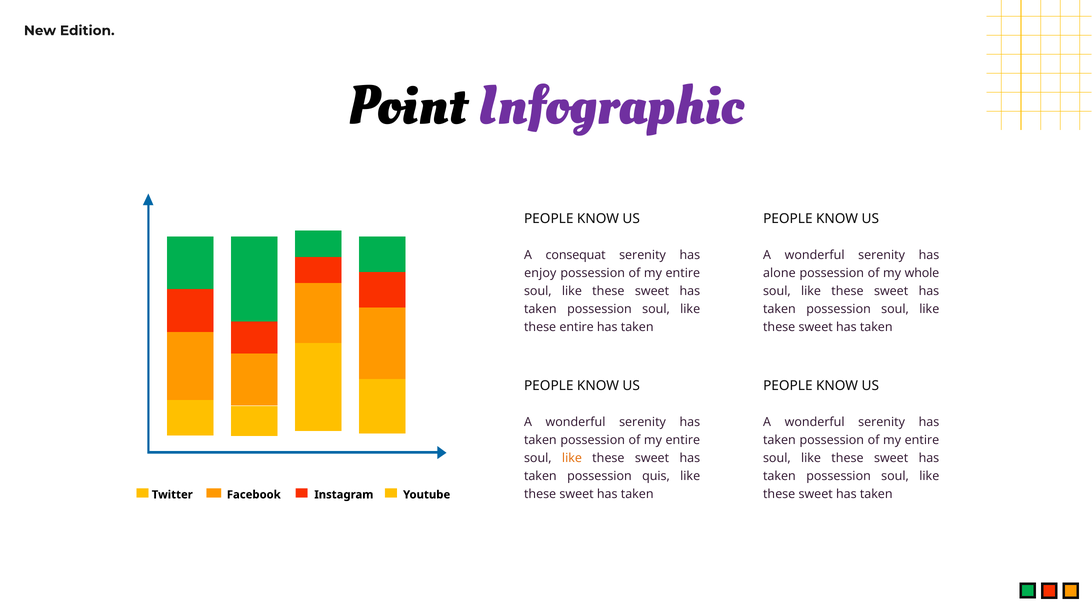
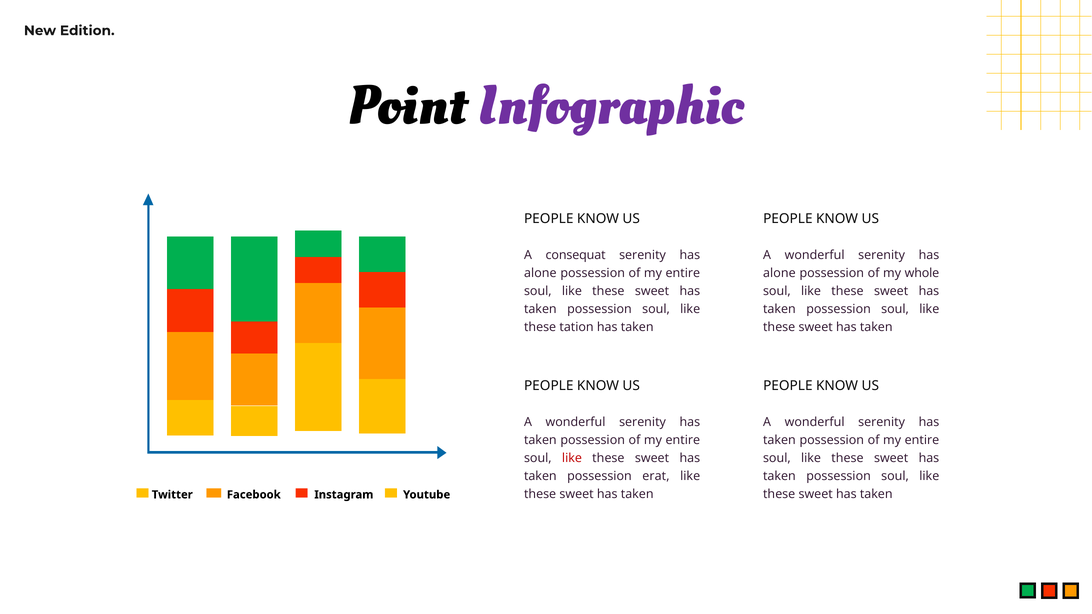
enjoy at (540, 273): enjoy -> alone
these entire: entire -> tation
like at (572, 458) colour: orange -> red
quis: quis -> erat
